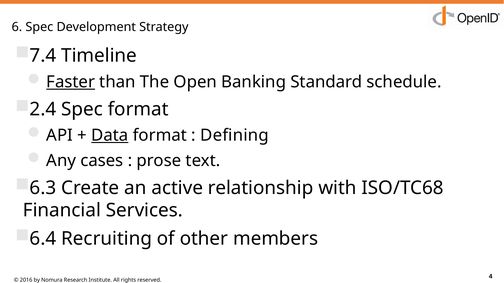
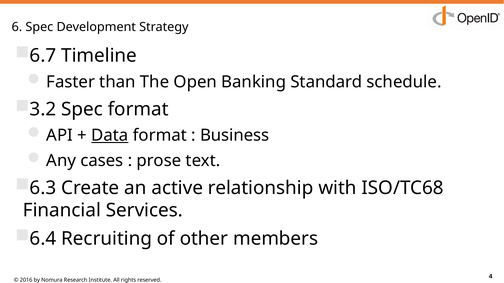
7.4: 7.4 -> 6.7
Faster underline: present -> none
2.4: 2.4 -> 3.2
Defining: Defining -> Business
